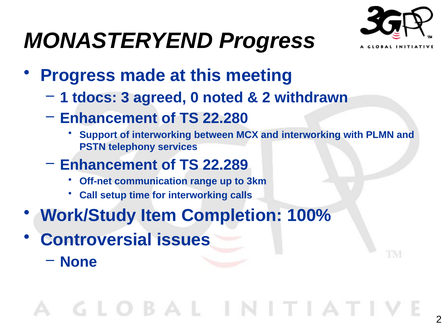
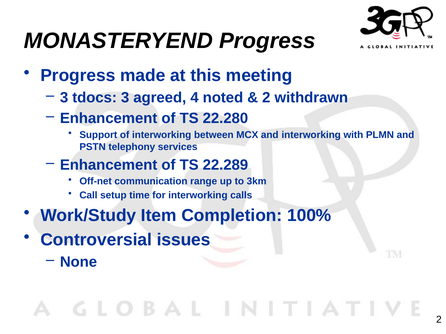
1 at (64, 98): 1 -> 3
0: 0 -> 4
